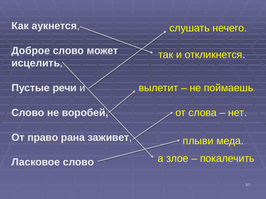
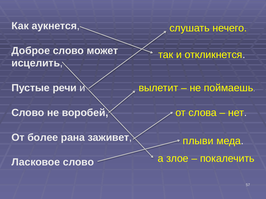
право: право -> более
